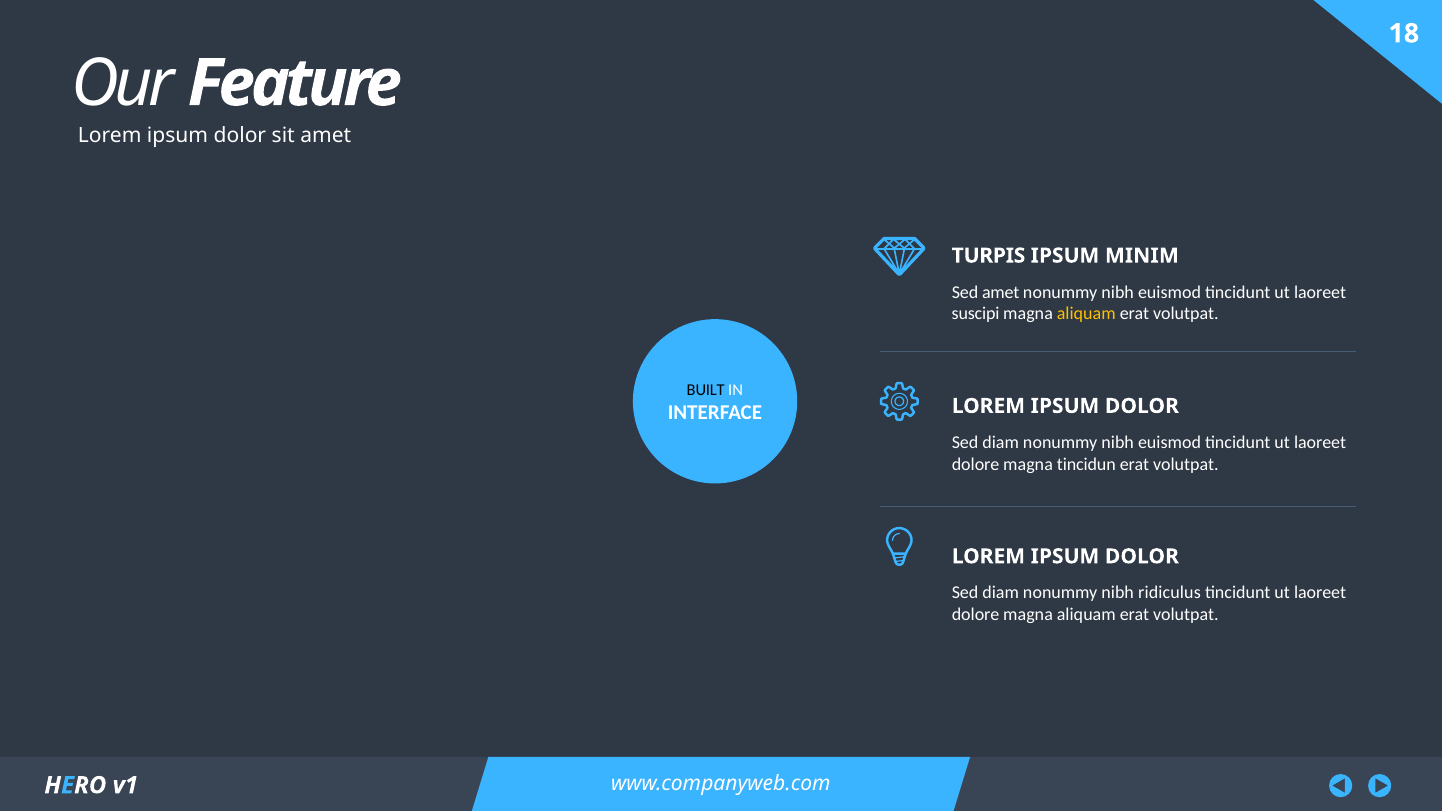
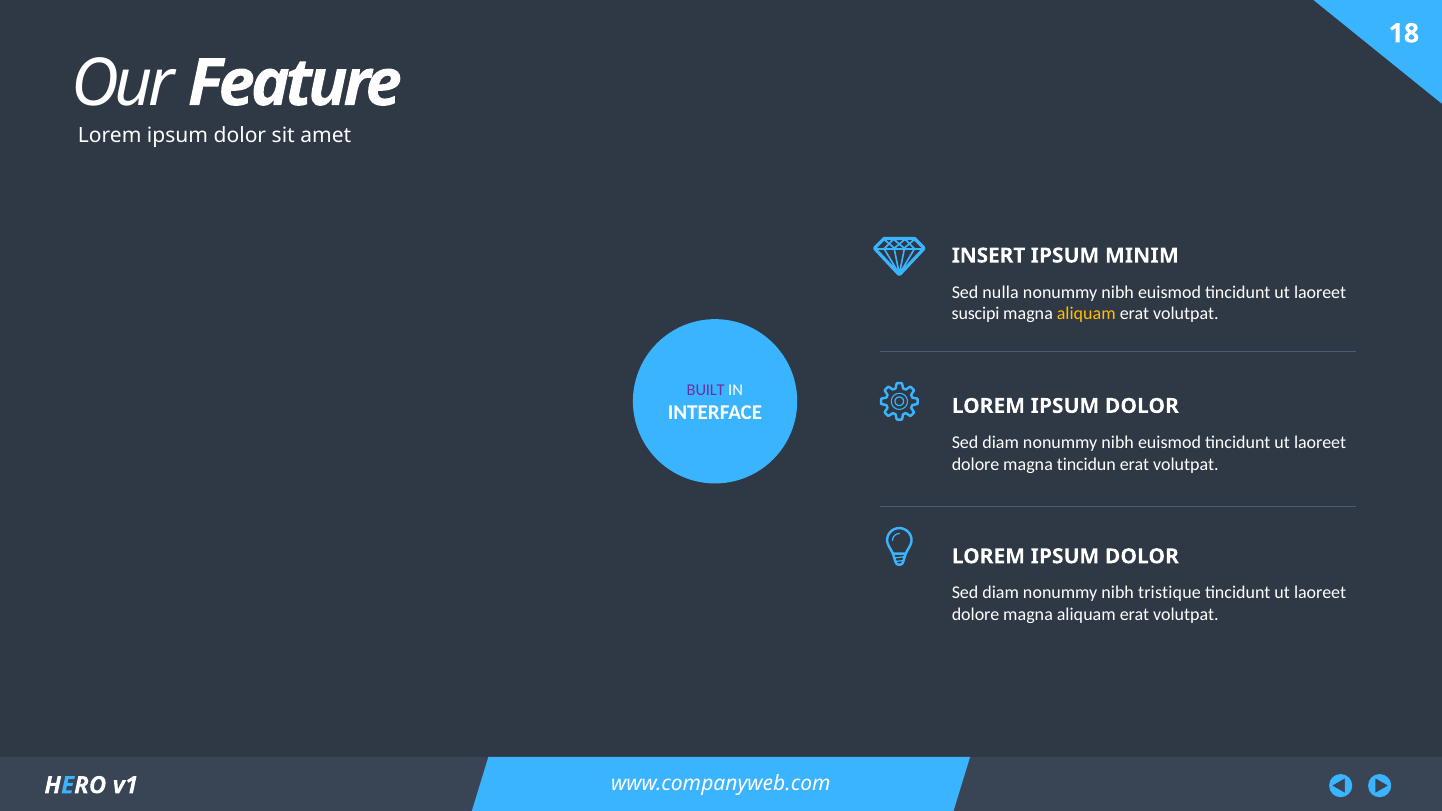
TURPIS: TURPIS -> INSERT
Sed amet: amet -> nulla
BUILT colour: black -> purple
ridiculus: ridiculus -> tristique
